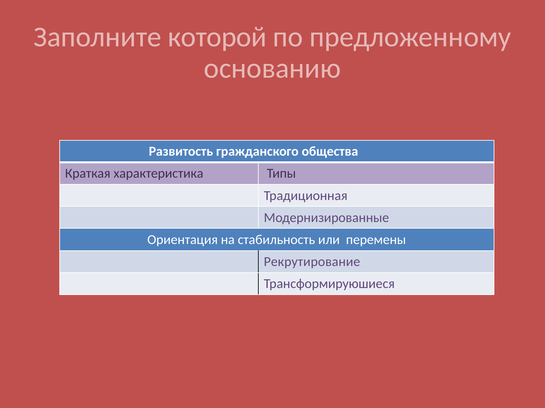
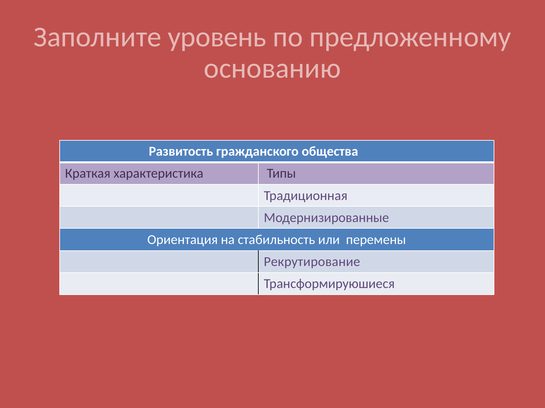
которой: которой -> уровень
